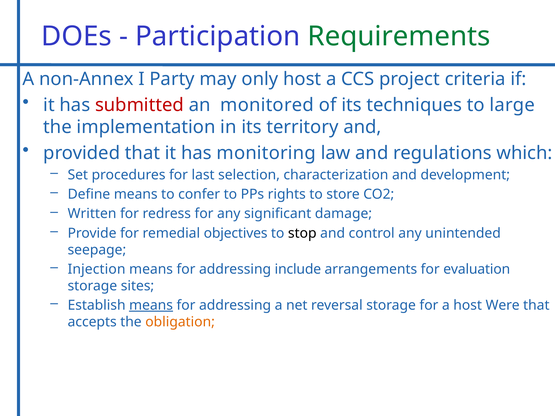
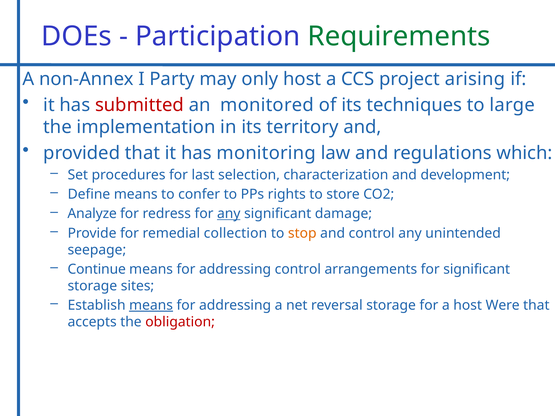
criteria: criteria -> arising
Written: Written -> Analyze
any at (229, 214) underline: none -> present
objectives: objectives -> collection
stop colour: black -> orange
Injection: Injection -> Continue
addressing include: include -> control
for evaluation: evaluation -> significant
obligation colour: orange -> red
